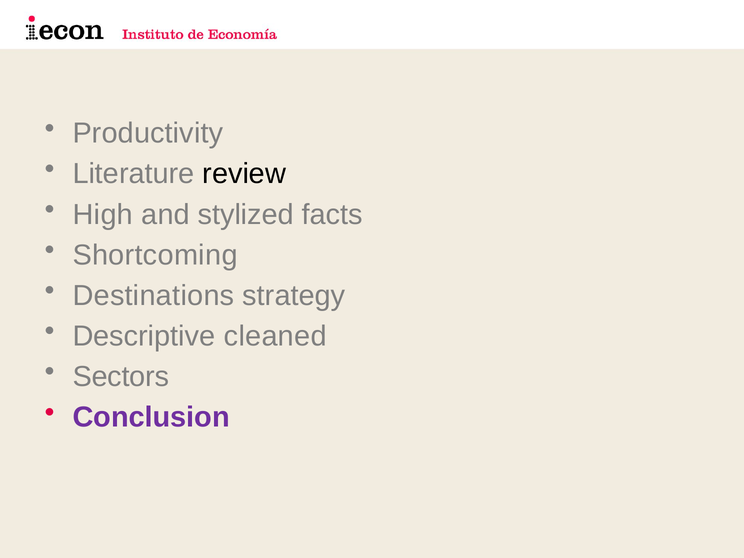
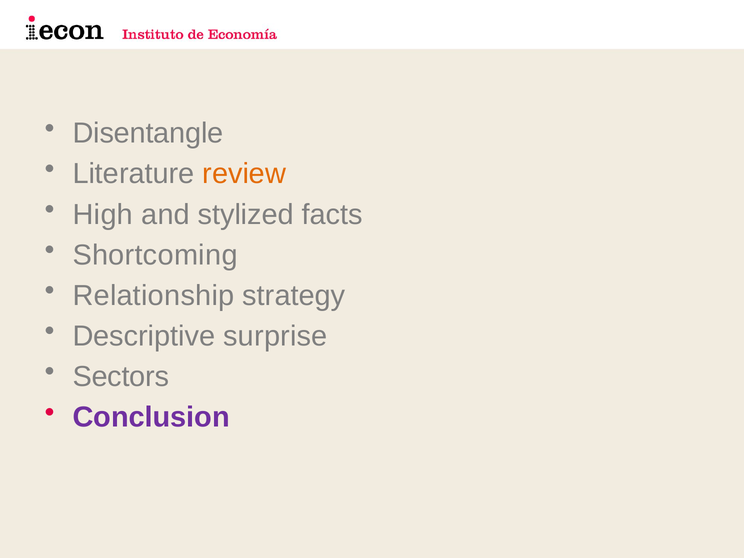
Productivity: Productivity -> Disentangle
review colour: black -> orange
Destinations: Destinations -> Relationship
cleaned: cleaned -> surprise
